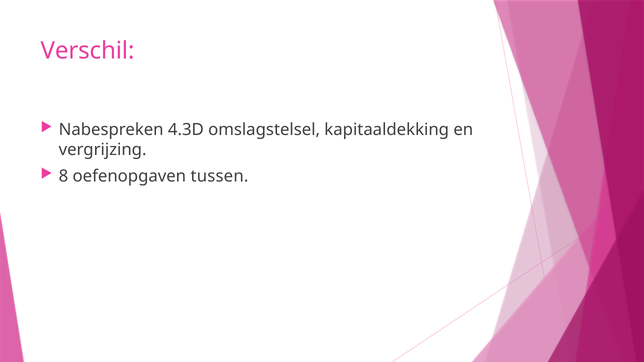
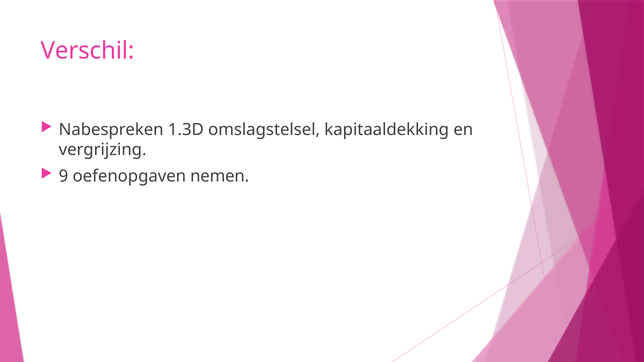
4.3D: 4.3D -> 1.3D
8: 8 -> 9
tussen: tussen -> nemen
